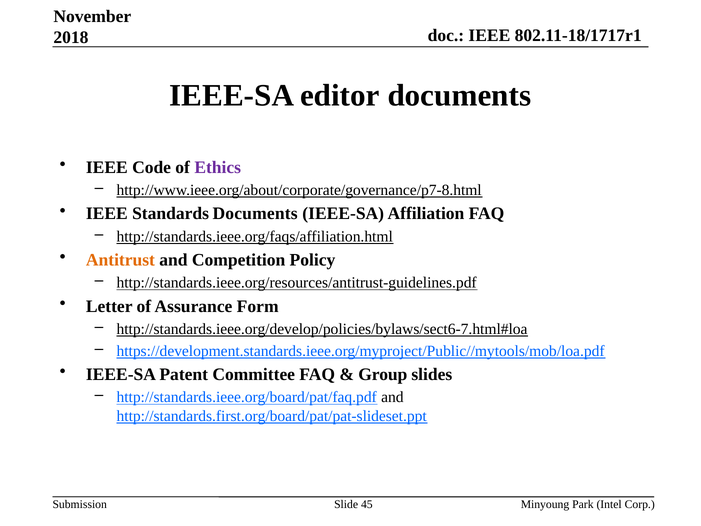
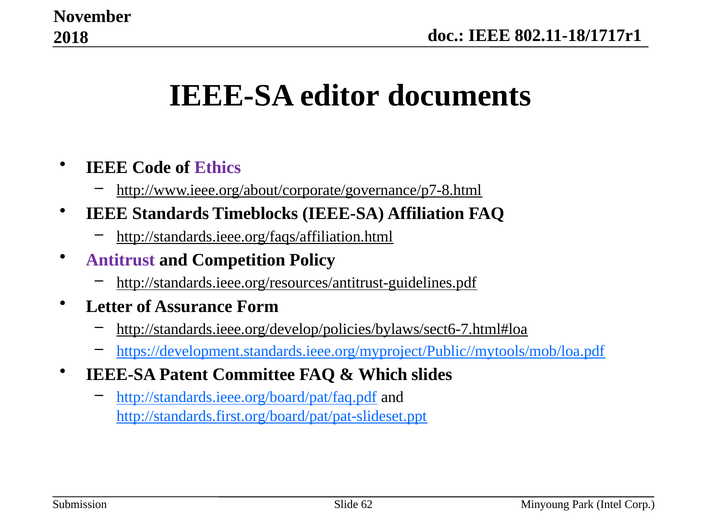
Standards Documents: Documents -> Timeblocks
Antitrust colour: orange -> purple
Group: Group -> Which
45: 45 -> 62
